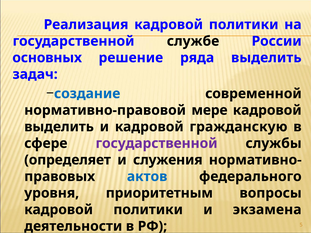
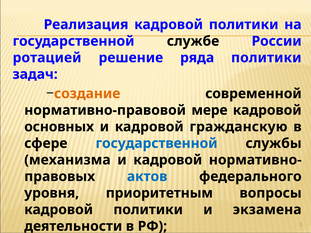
основных: основных -> ротацией
ряда выделить: выделить -> политики
создание colour: blue -> orange
выделить at (59, 127): выделить -> основных
государственной at (157, 143) colour: purple -> blue
определяет: определяет -> механизма
служения at (168, 160): служения -> кадровой
